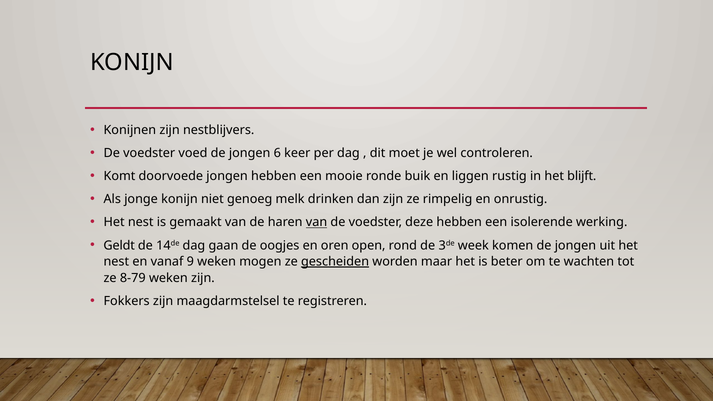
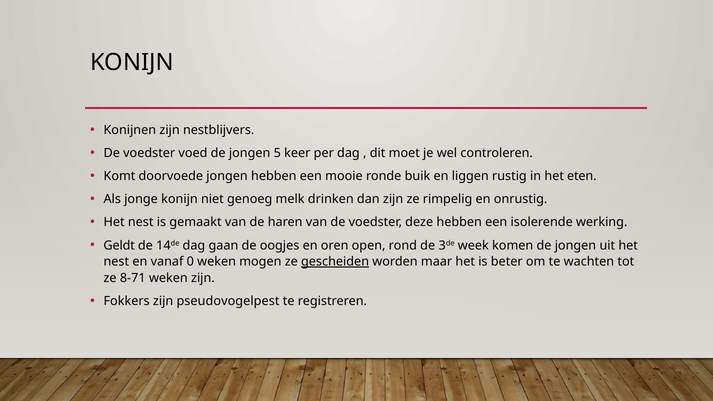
6: 6 -> 5
blijft: blijft -> eten
van at (317, 222) underline: present -> none
9: 9 -> 0
8-79: 8-79 -> 8-71
maagdarmstelsel: maagdarmstelsel -> pseudovogelpest
